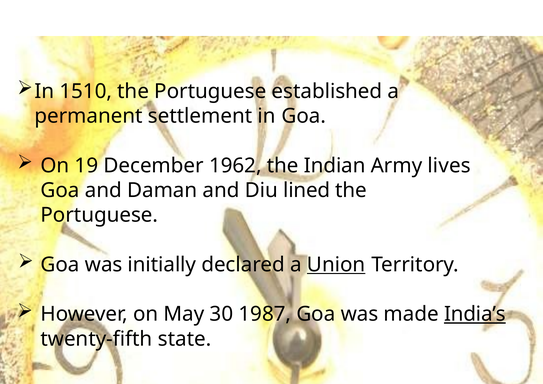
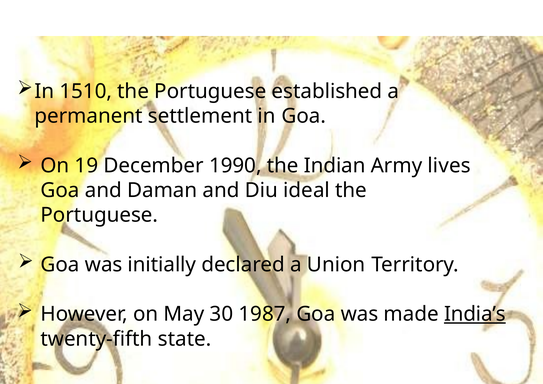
1962: 1962 -> 1990
lined: lined -> ideal
Union underline: present -> none
